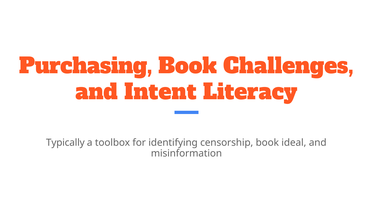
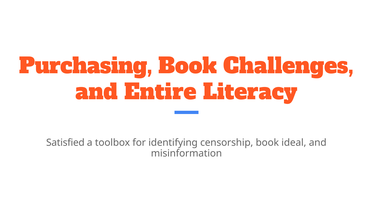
Intent: Intent -> Entire
Typically: Typically -> Satisfied
